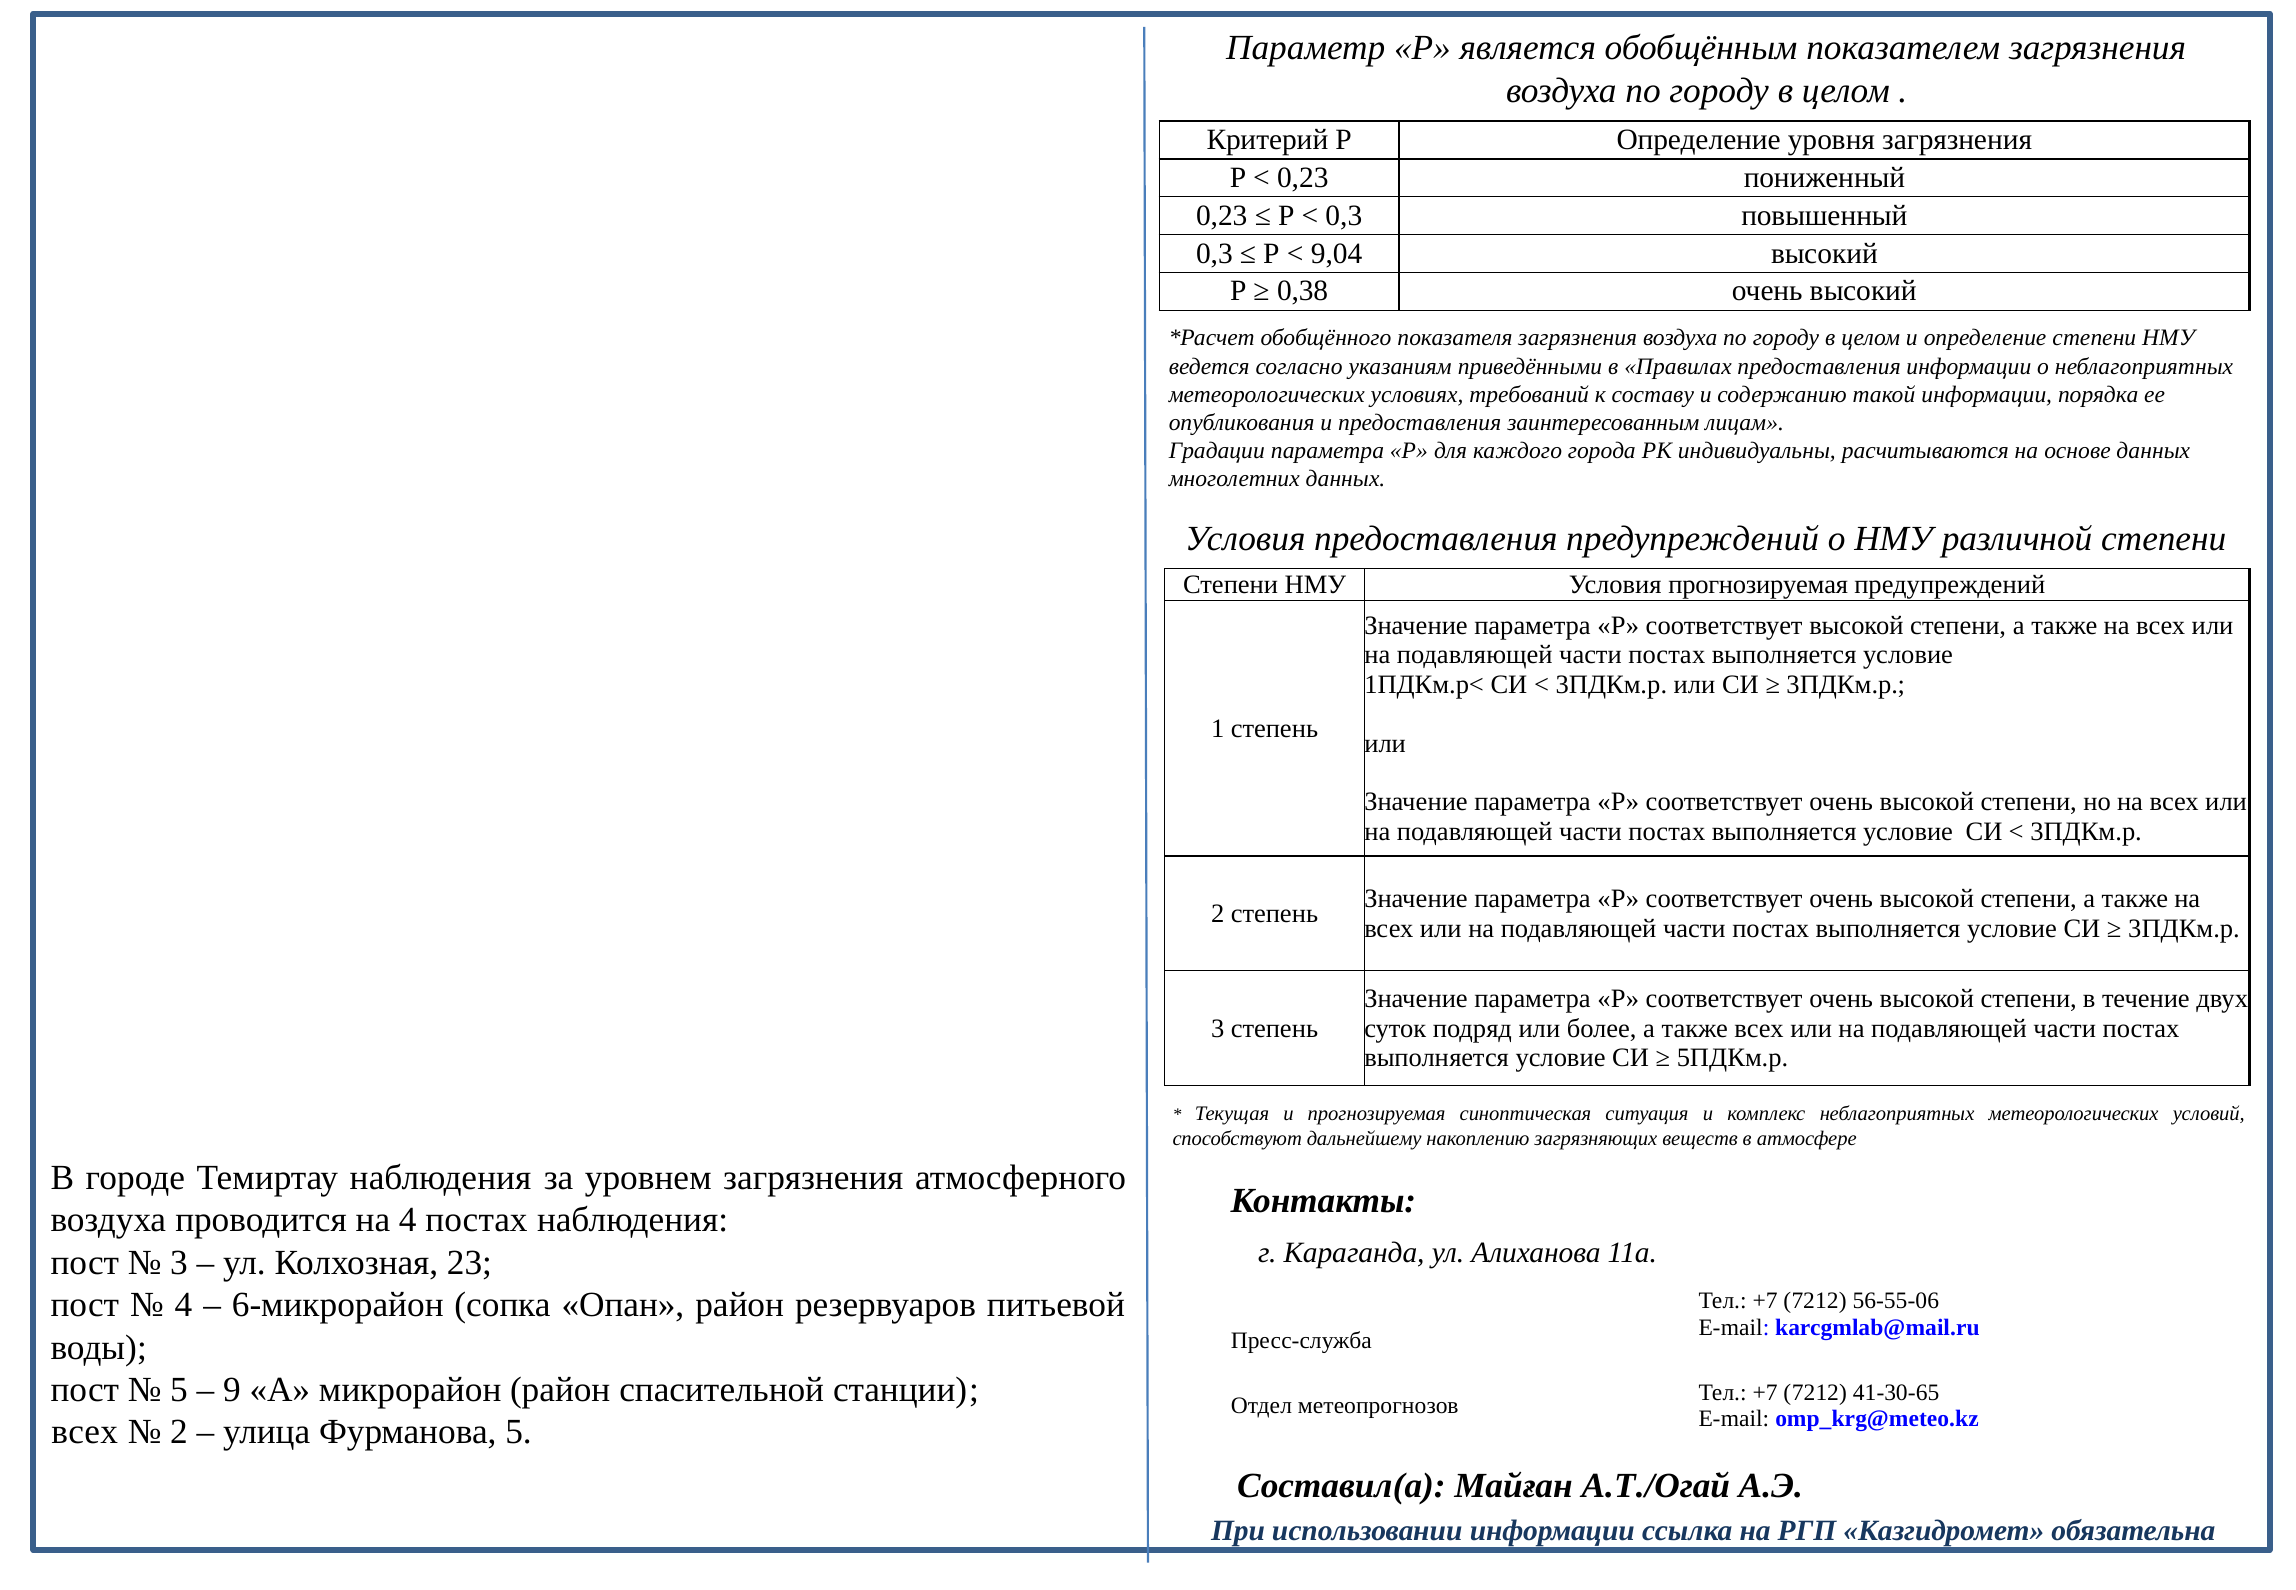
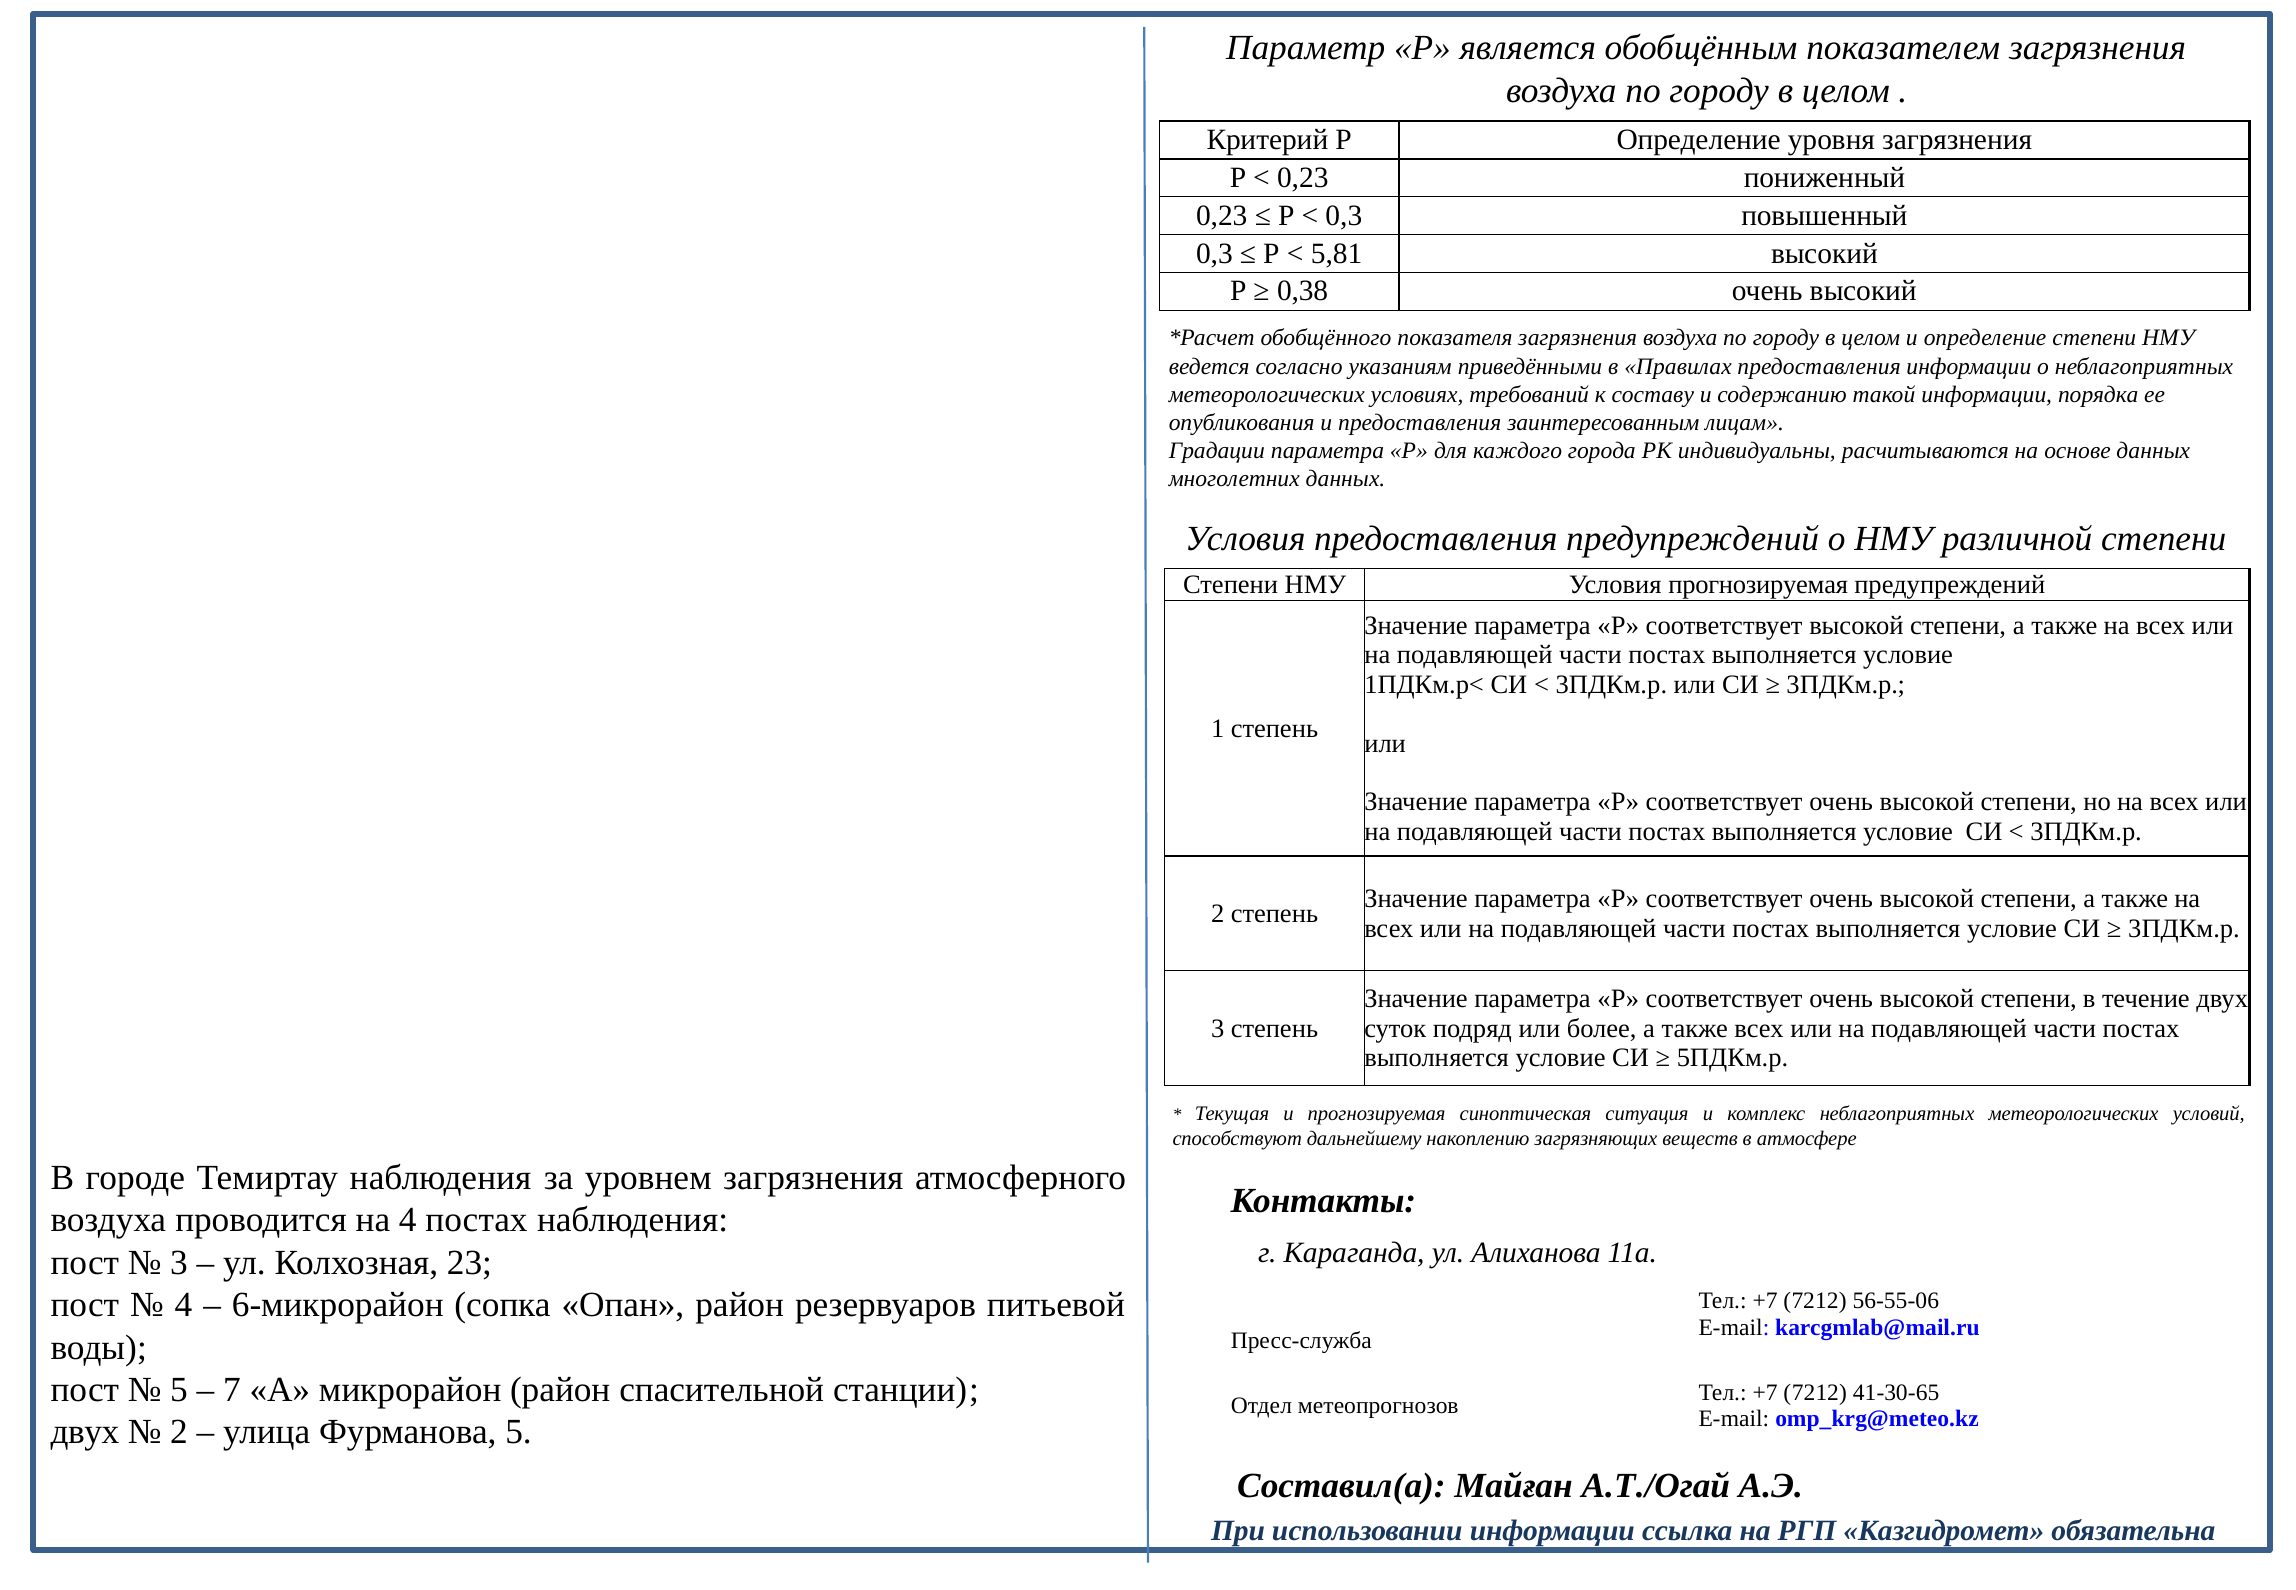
9,04: 9,04 -> 5,81
9: 9 -> 7
всех at (85, 1432): всех -> двух
